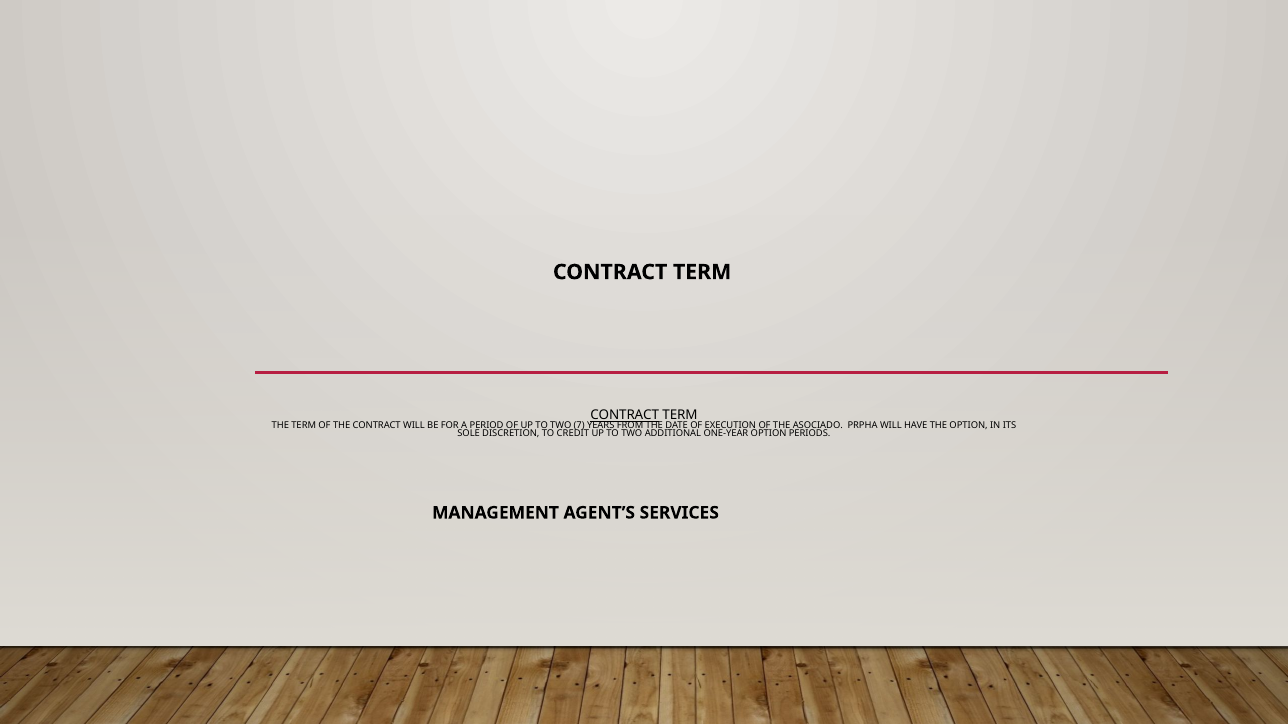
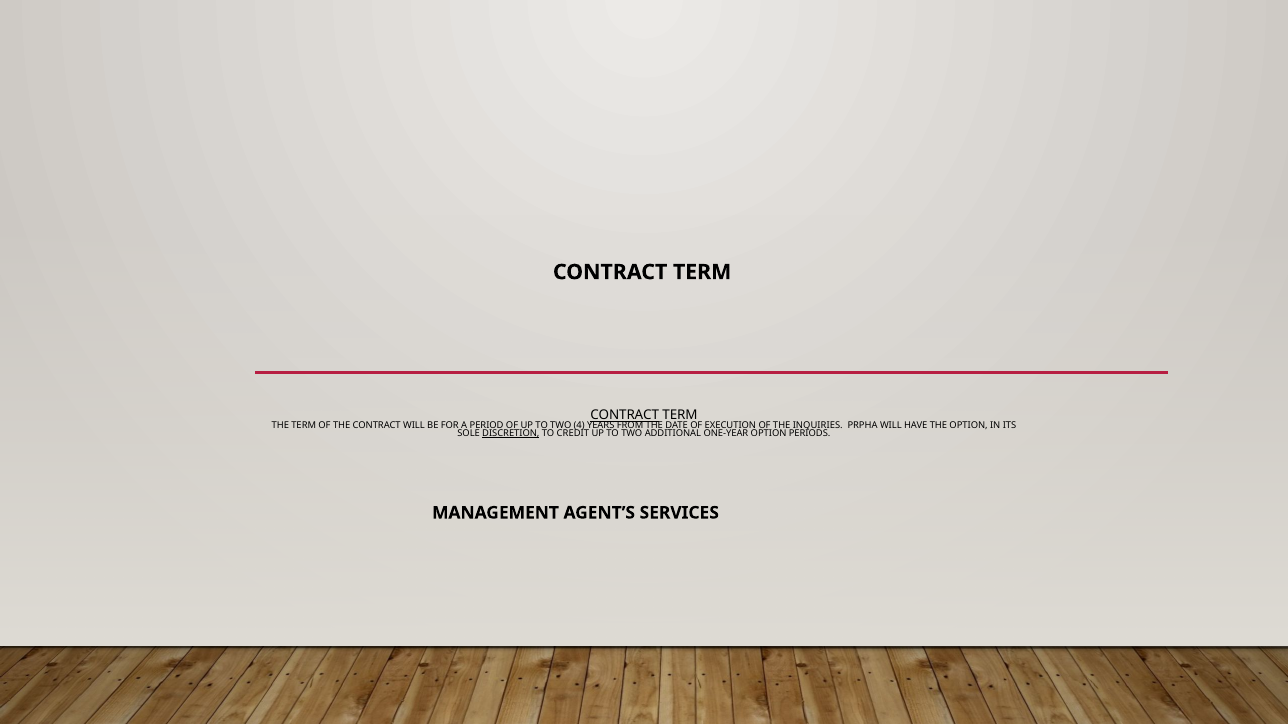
7: 7 -> 4
ASOCIADO: ASOCIADO -> INQUIRIES
DISCRETION underline: none -> present
